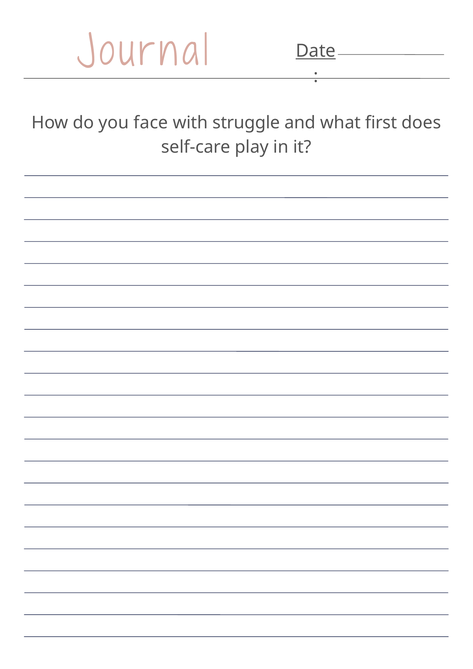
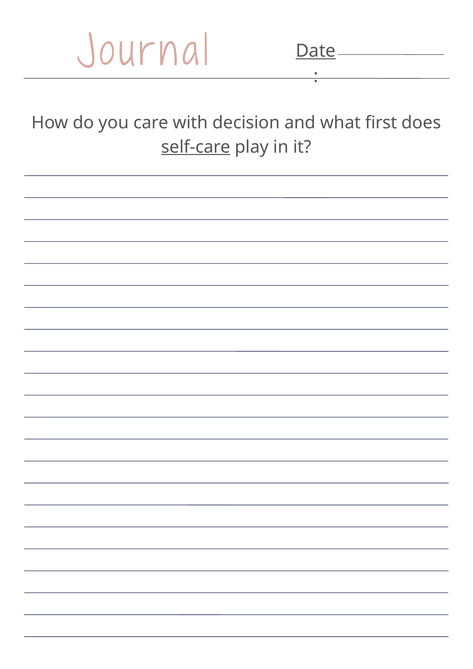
face: face -> care
struggle: struggle -> decision
self-care underline: none -> present
